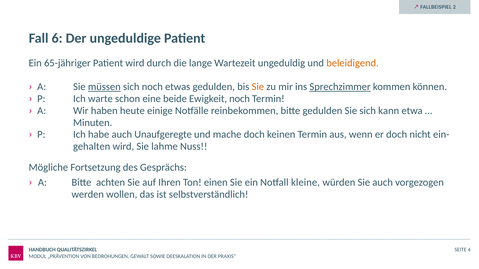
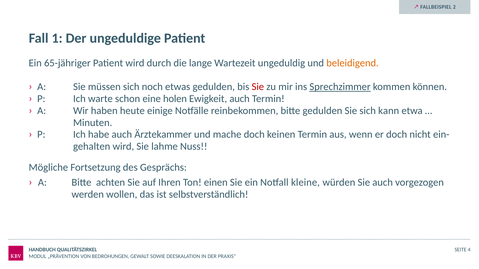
6: 6 -> 1
müssen underline: present -> none
Sie at (258, 87) colour: orange -> red
beide: beide -> holen
Ewigkeit noch: noch -> auch
Unaufgeregte: Unaufgeregte -> Ärztekammer
